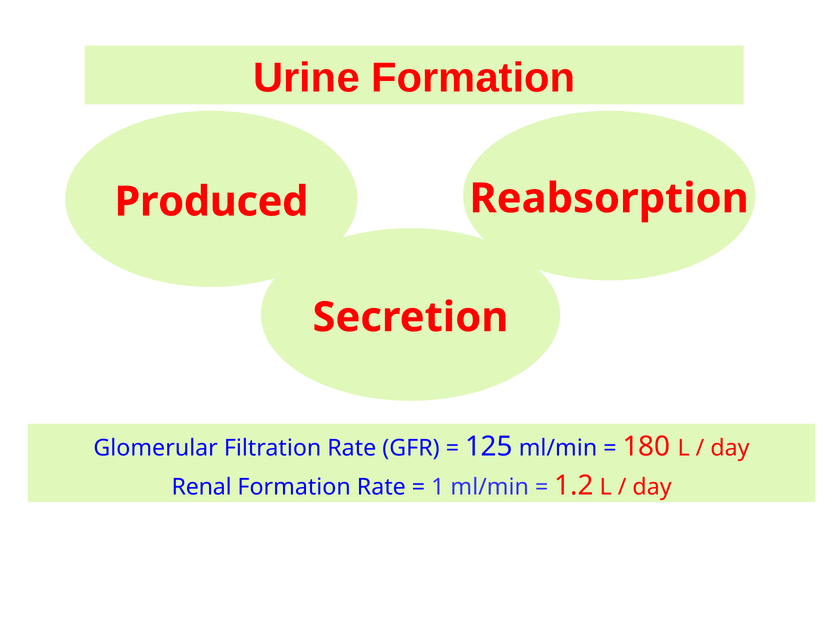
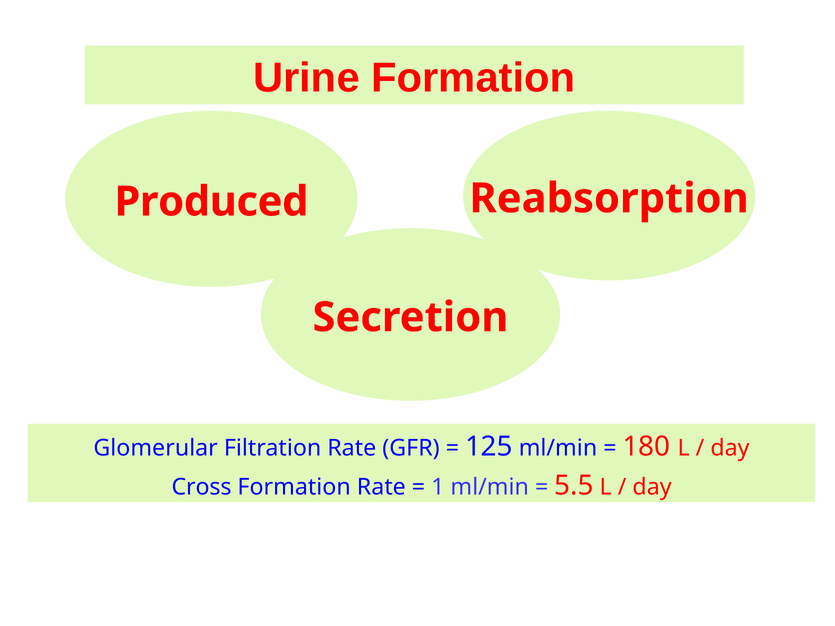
Renal: Renal -> Cross
1.2: 1.2 -> 5.5
